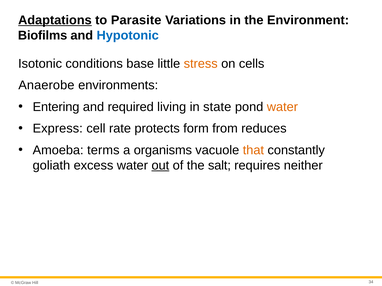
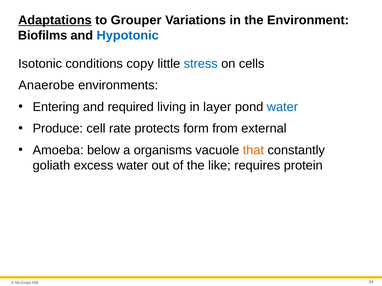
Parasite: Parasite -> Grouper
base: base -> copy
stress colour: orange -> blue
state: state -> layer
water at (282, 107) colour: orange -> blue
Express: Express -> Produce
reduces: reduces -> external
terms: terms -> below
out underline: present -> none
salt: salt -> like
neither: neither -> protein
